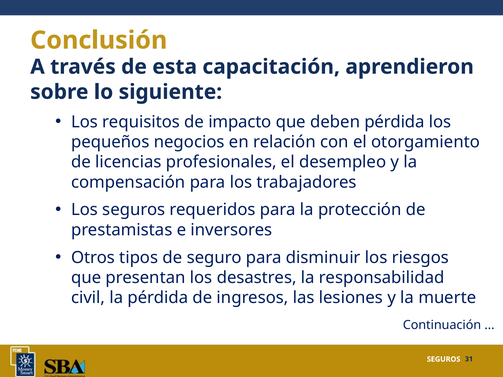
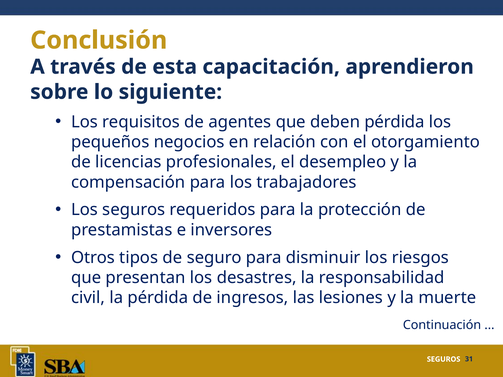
impacto: impacto -> agentes
